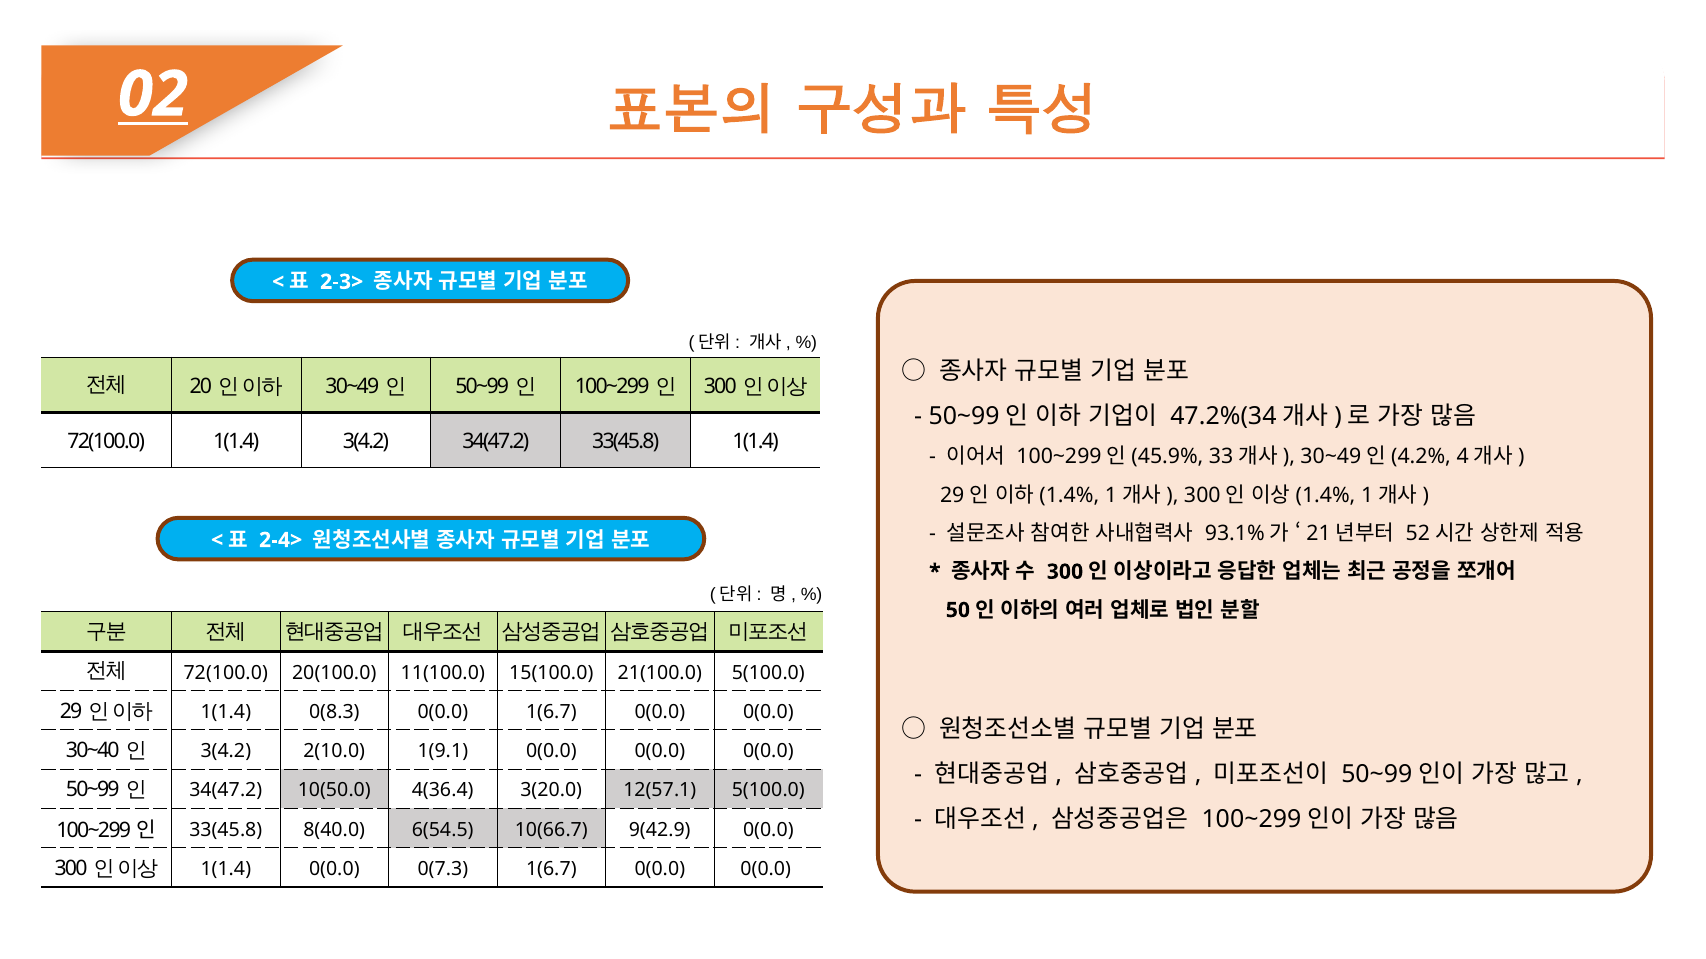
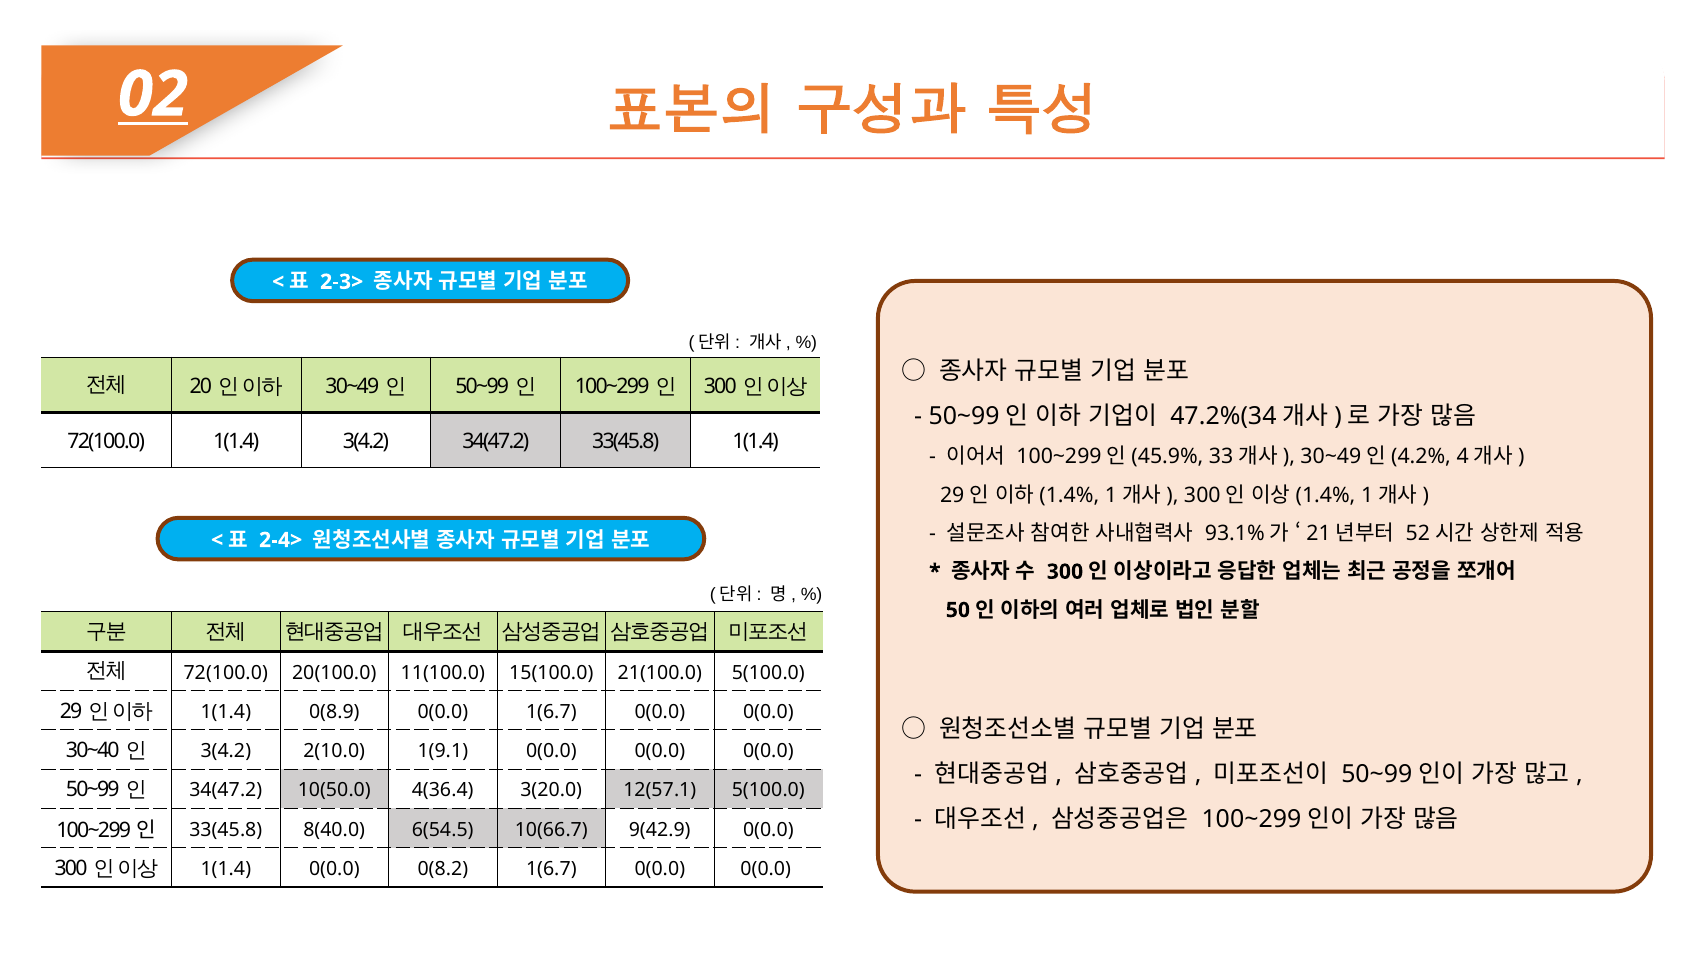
0(8.3: 0(8.3 -> 0(8.9
0(7.3: 0(7.3 -> 0(8.2
